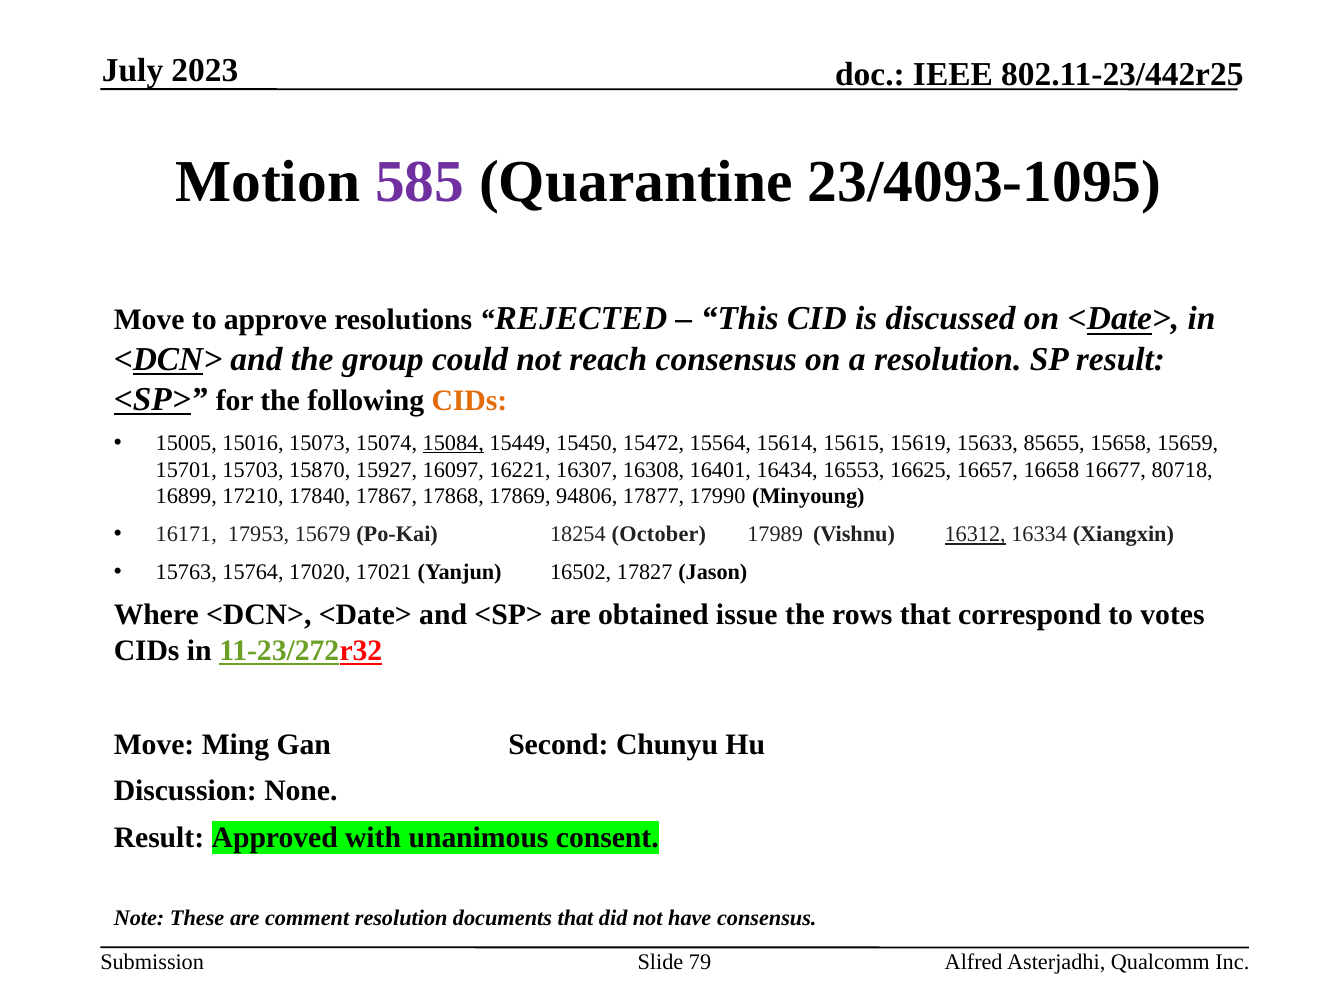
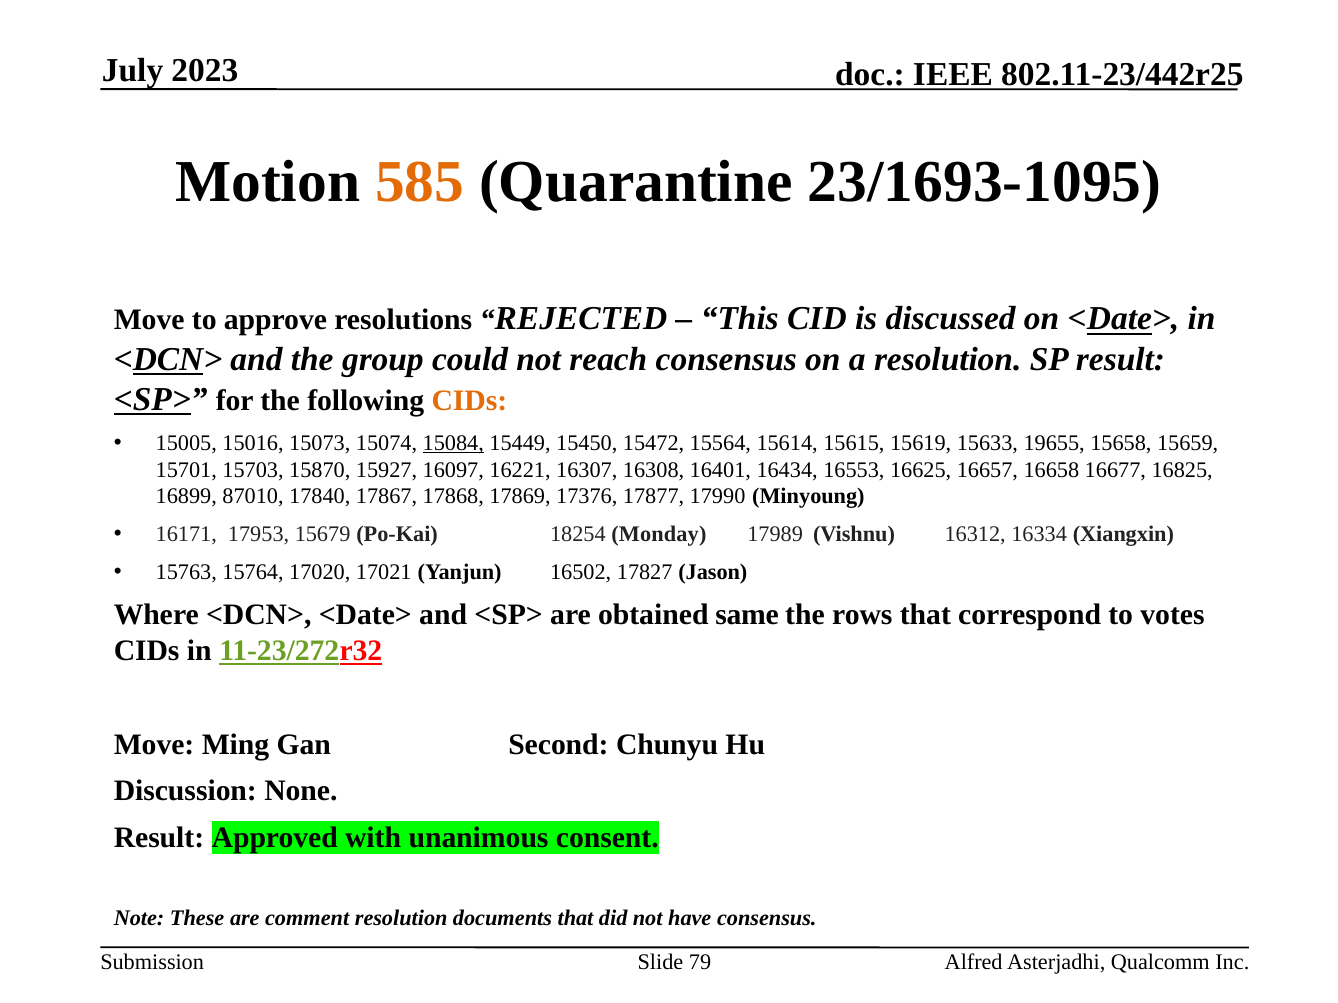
585 colour: purple -> orange
23/4093-1095: 23/4093-1095 -> 23/1693-1095
85655: 85655 -> 19655
80718: 80718 -> 16825
17210: 17210 -> 87010
94806: 94806 -> 17376
October: October -> Monday
16312 underline: present -> none
issue: issue -> same
